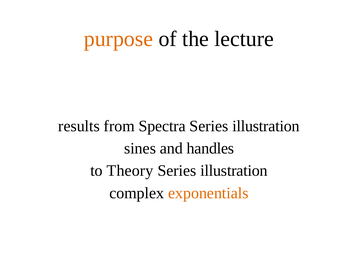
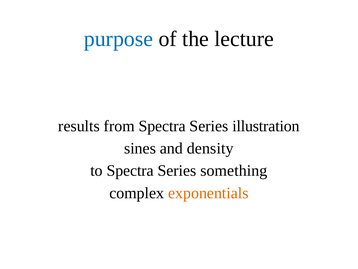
purpose colour: orange -> blue
handles: handles -> density
to Theory: Theory -> Spectra
illustration at (234, 170): illustration -> something
